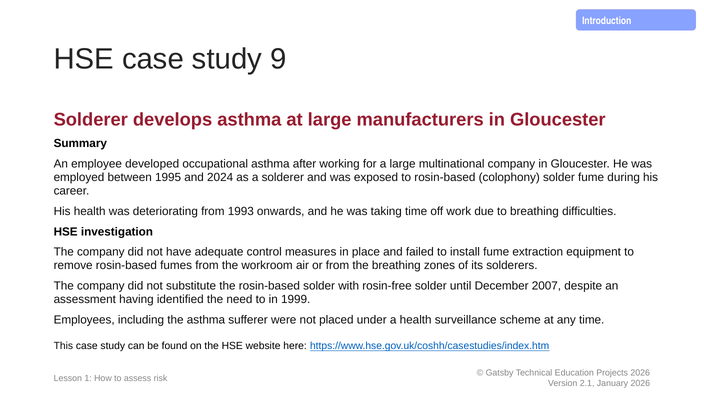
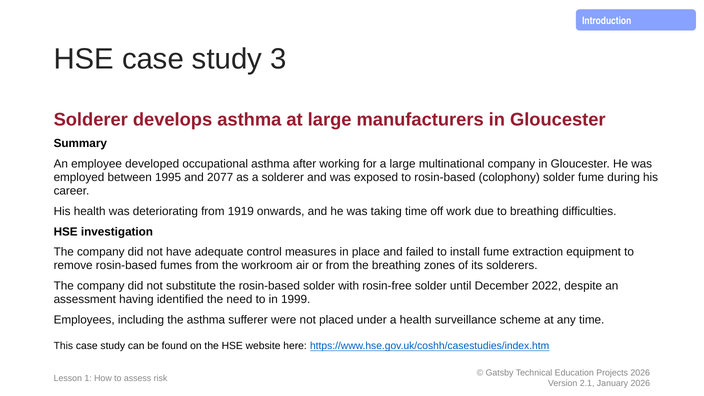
9: 9 -> 3
2024: 2024 -> 2077
1993: 1993 -> 1919
2007: 2007 -> 2022
